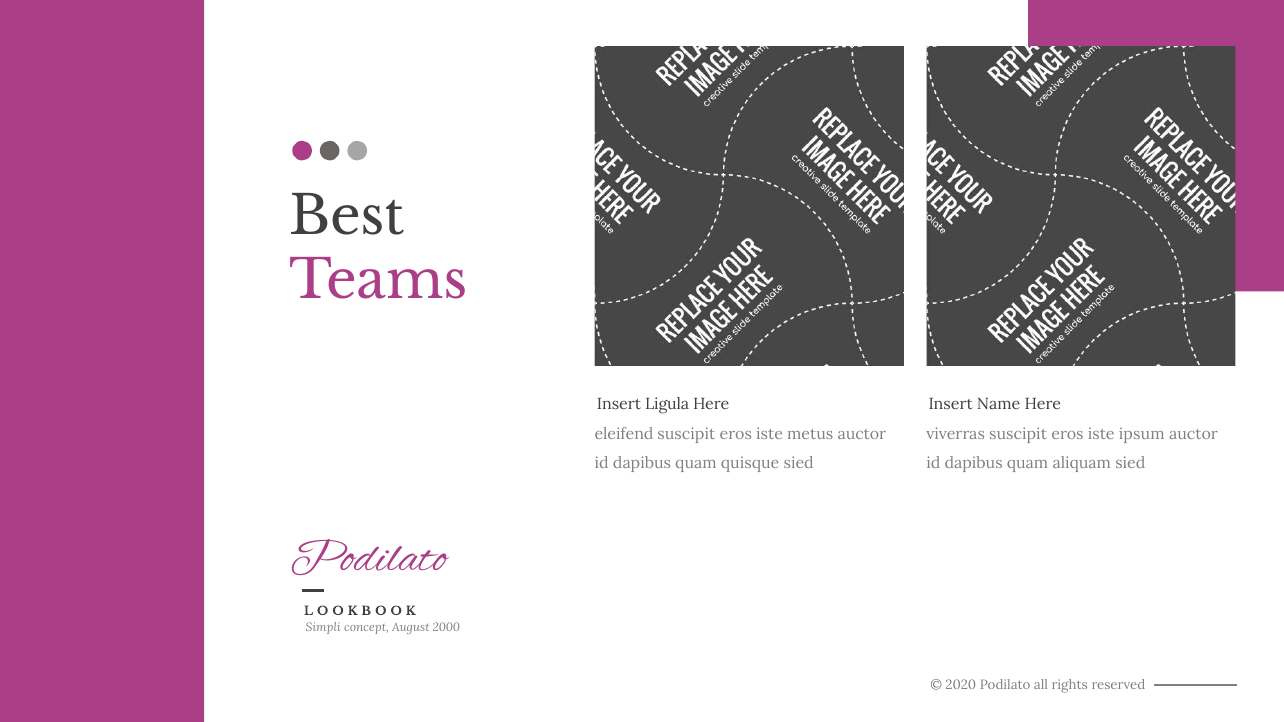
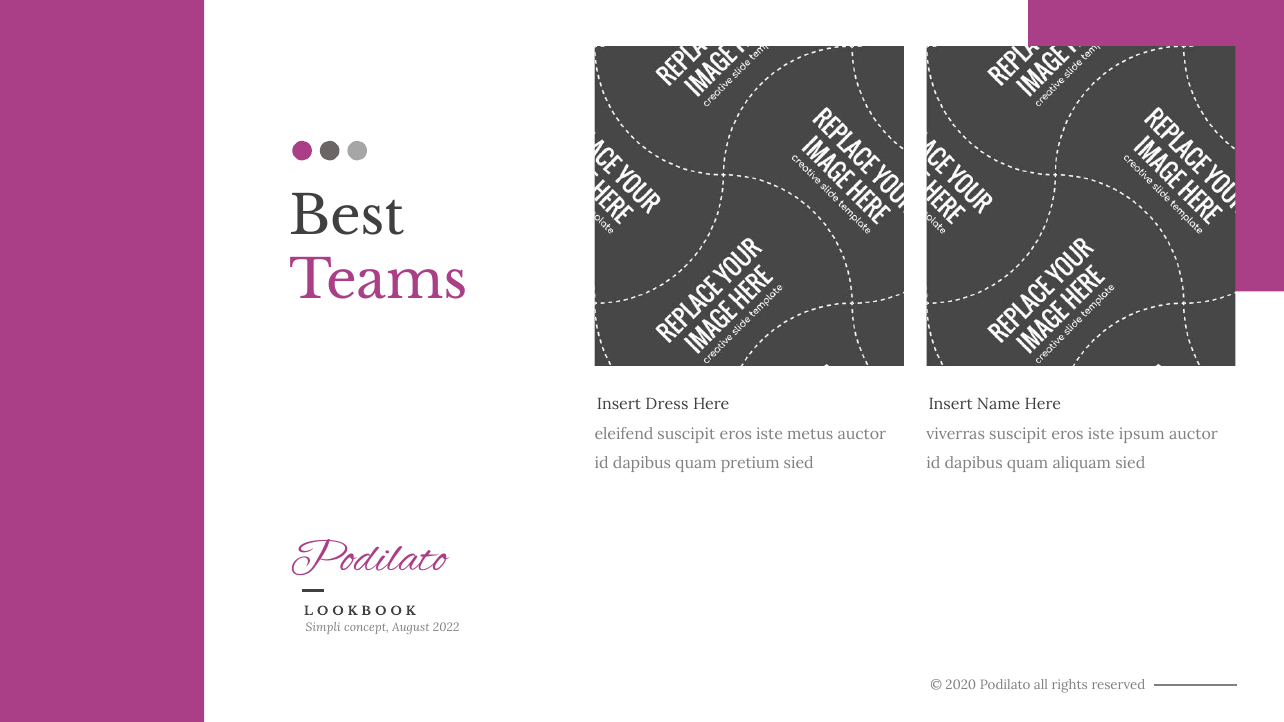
Ligula: Ligula -> Dress
quisque: quisque -> pretium
2000: 2000 -> 2022
